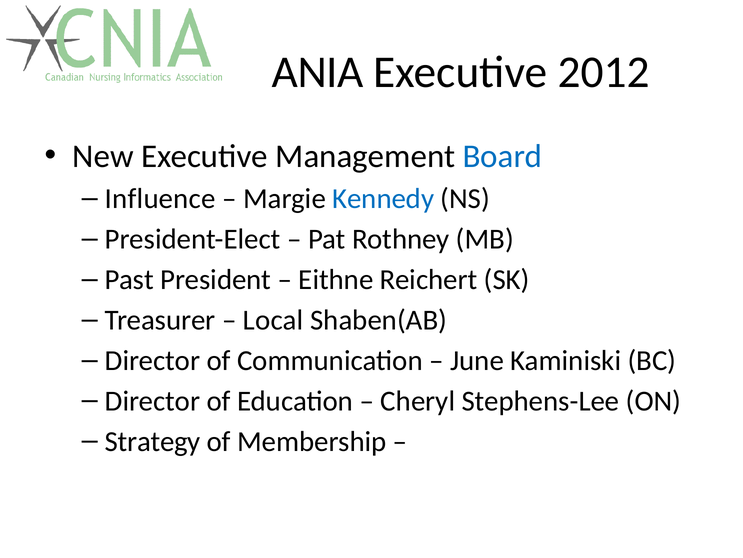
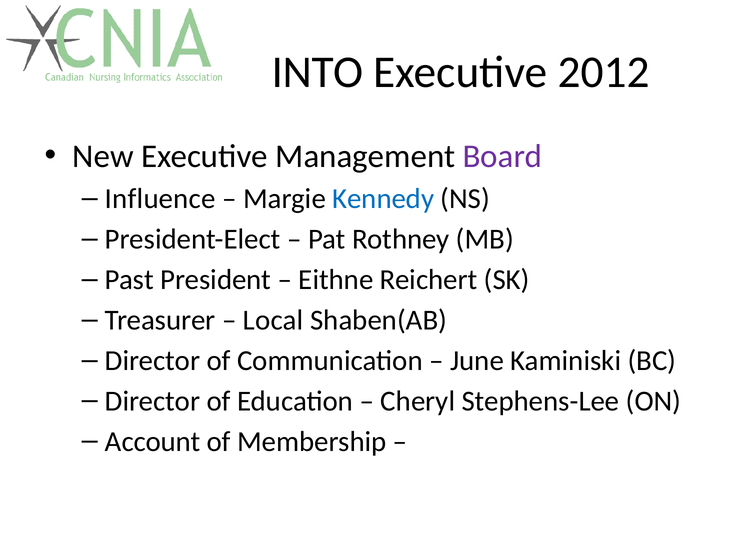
ANIA: ANIA -> INTO
Board colour: blue -> purple
Strategy: Strategy -> Account
